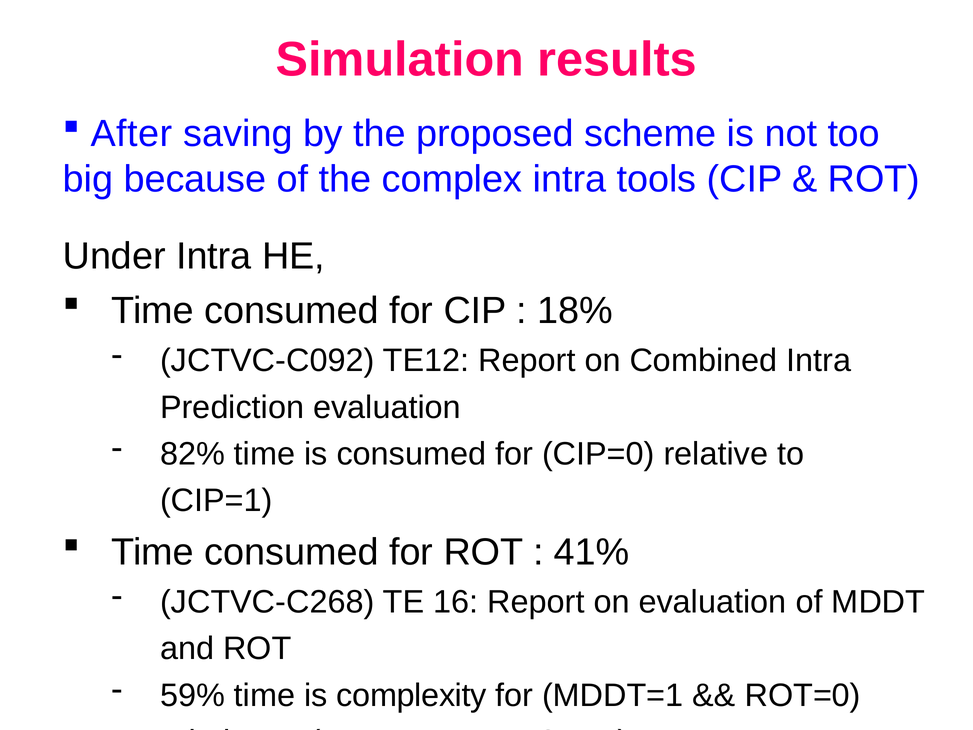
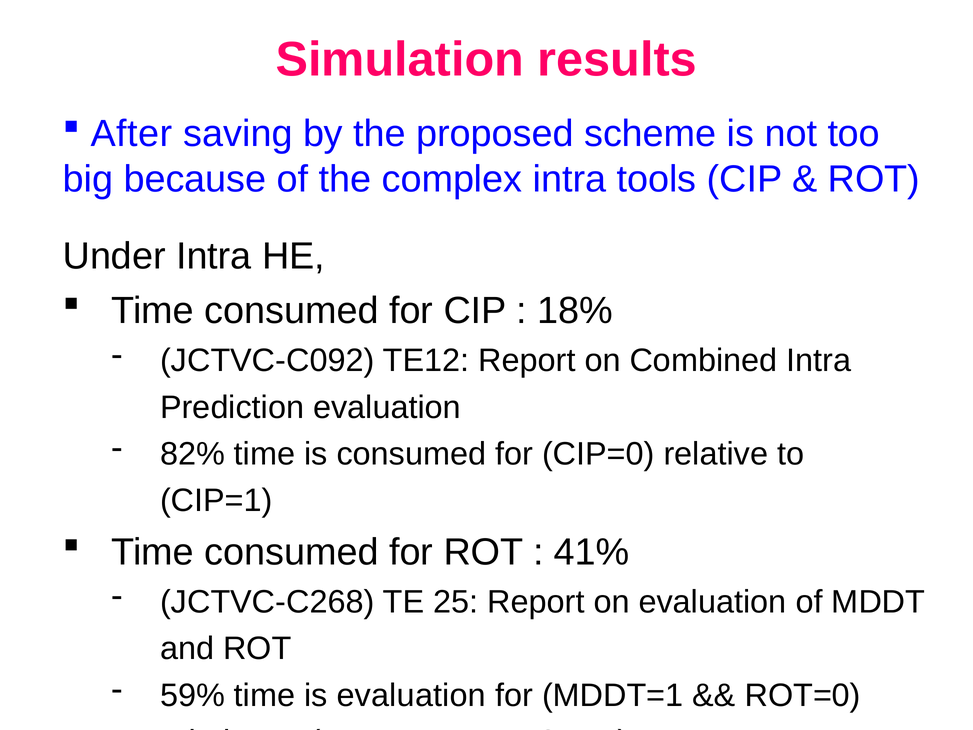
16: 16 -> 25
is complexity: complexity -> evaluation
